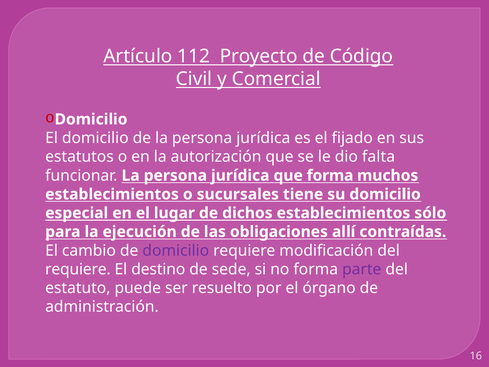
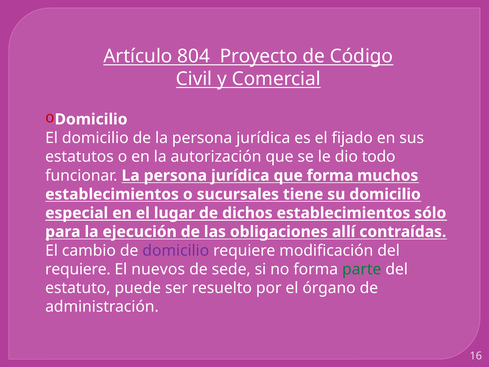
112: 112 -> 804
falta: falta -> todo
destino: destino -> nuevos
parte colour: purple -> green
